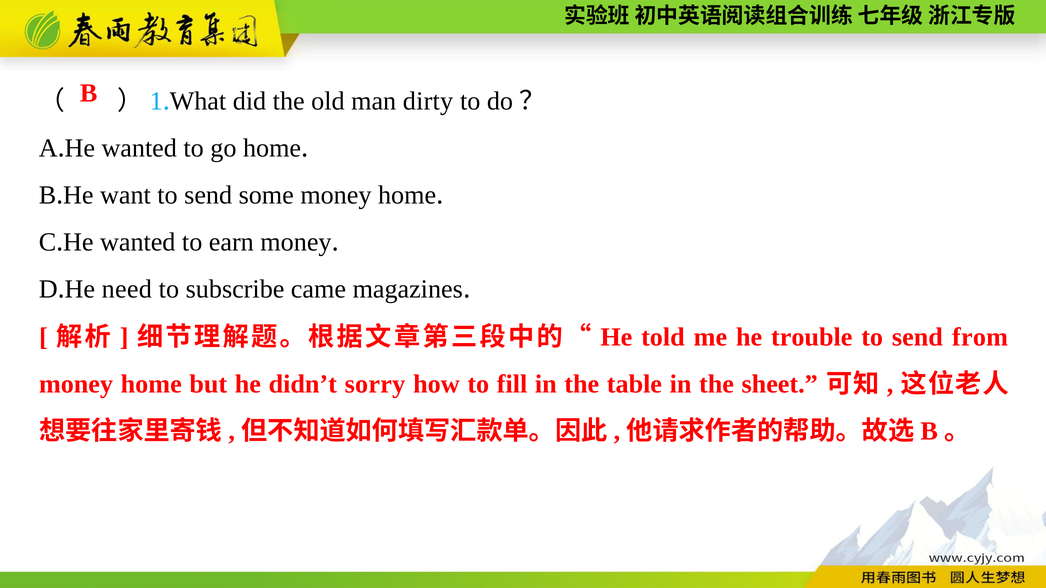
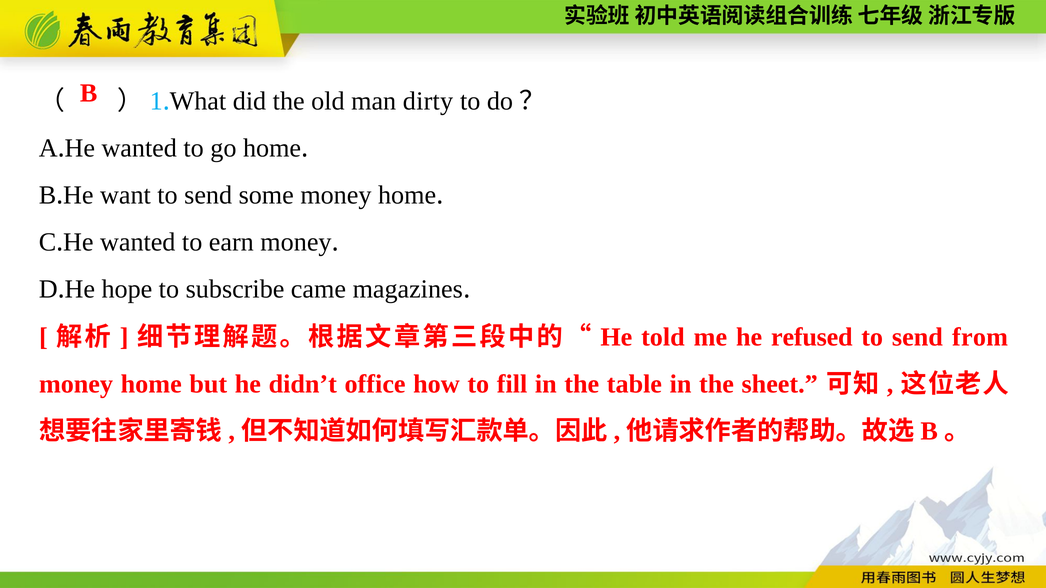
need: need -> hope
trouble: trouble -> refused
sorry: sorry -> office
